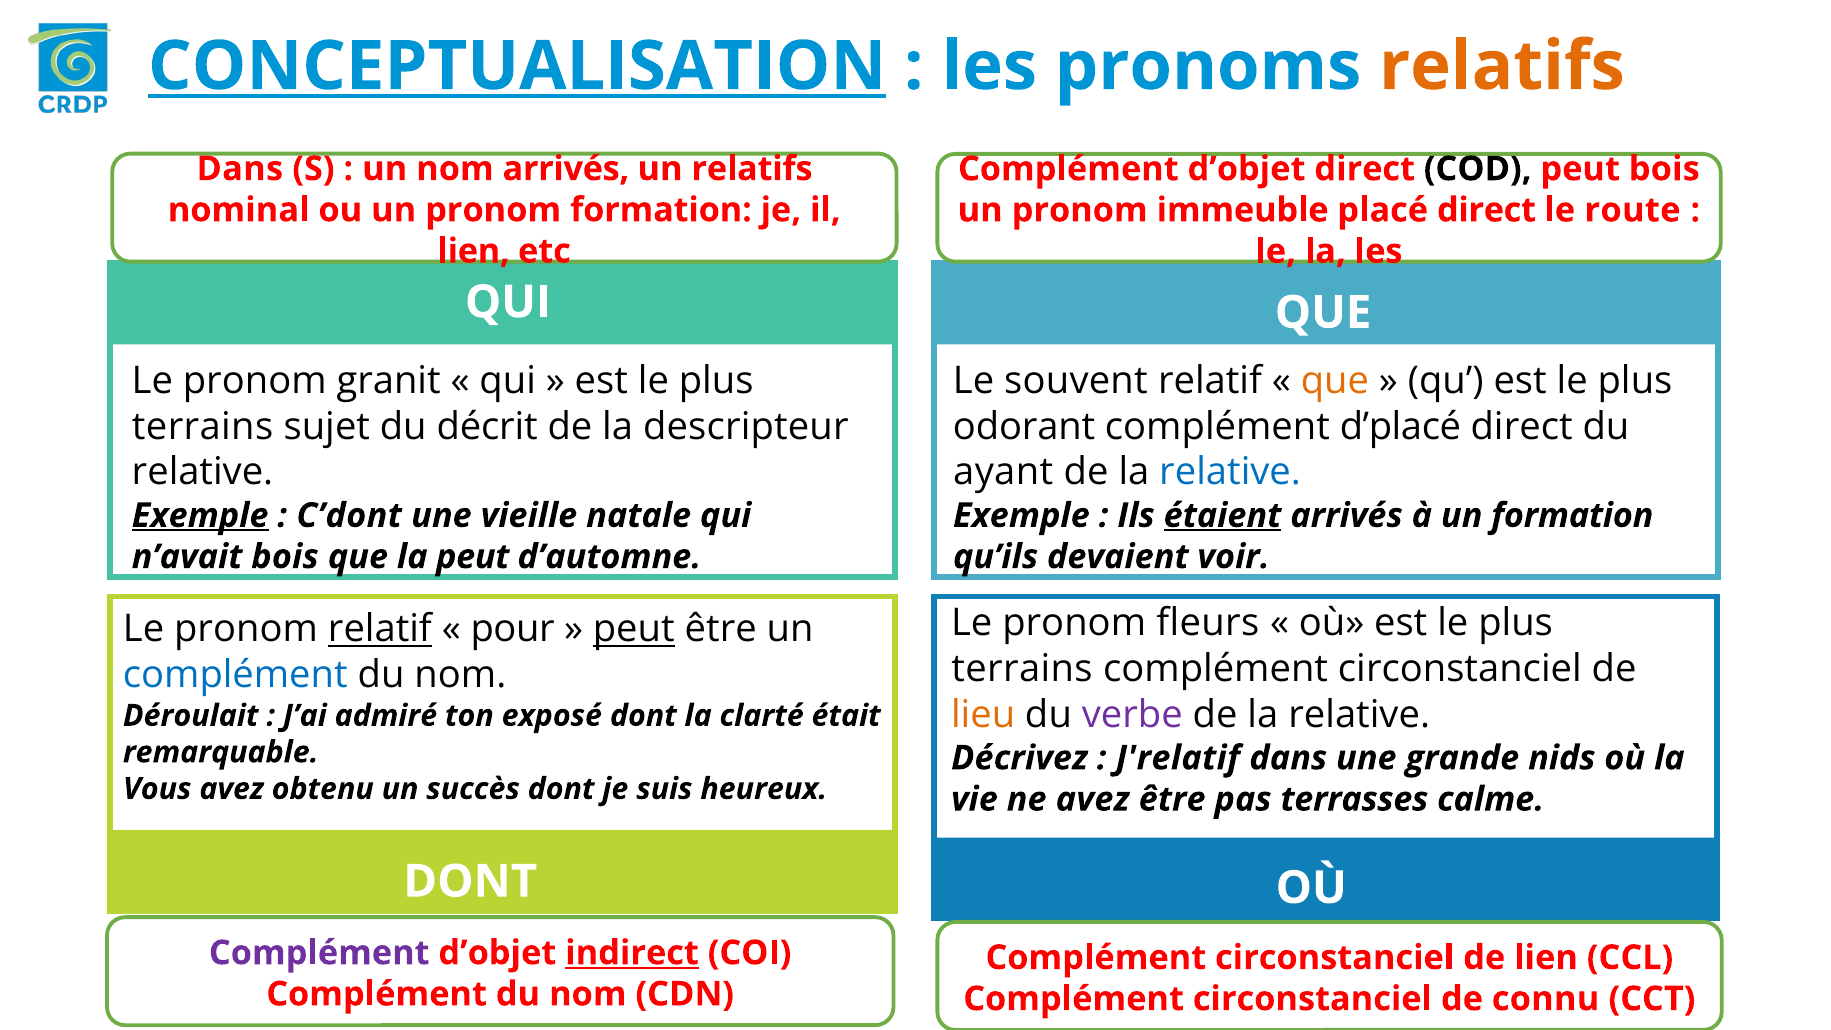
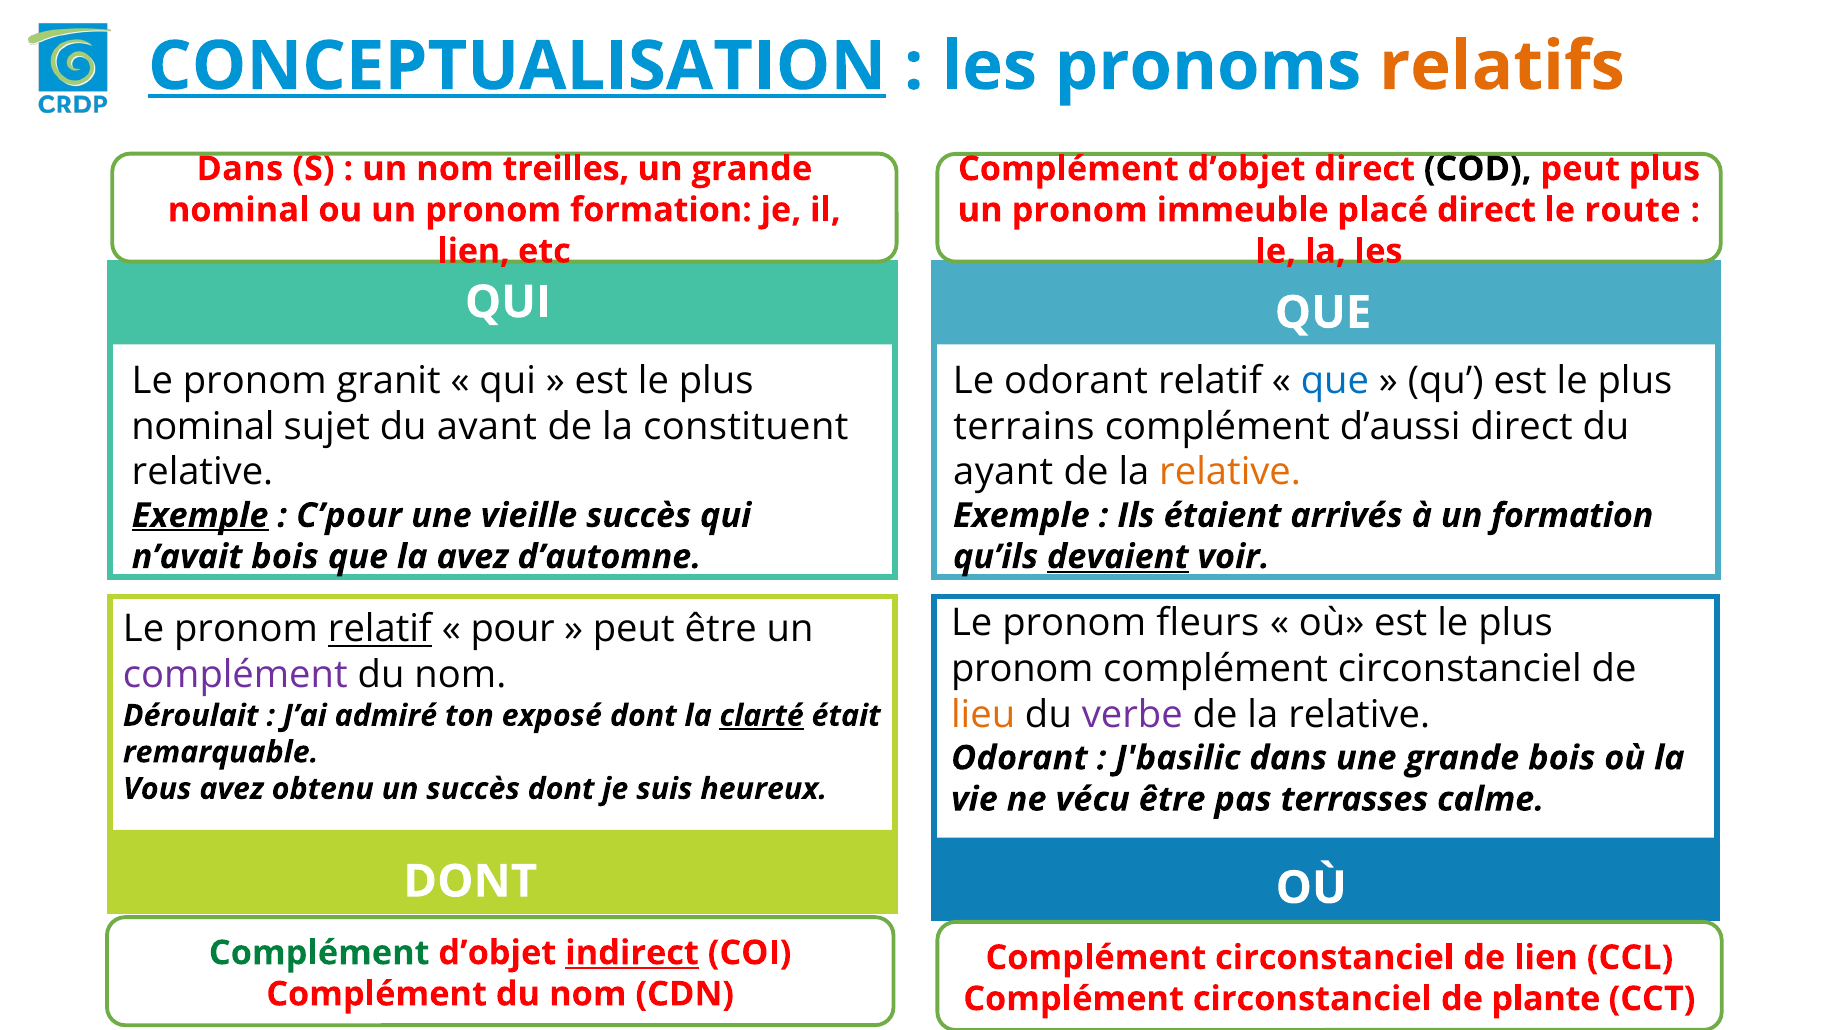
nom arrivés: arrivés -> treilles
un relatifs: relatifs -> grande
peut bois: bois -> plus
Le souvent: souvent -> odorant
que at (1335, 381) colour: orange -> blue
terrains at (203, 427): terrains -> nominal
décrit: décrit -> avant
descripteur: descripteur -> constituent
odorant: odorant -> terrains
d’placé: d’placé -> d’aussi
relative at (1230, 472) colour: blue -> orange
C’dont: C’dont -> C’pour
vieille natale: natale -> succès
étaient underline: present -> none
la peut: peut -> avez
devaient underline: none -> present
peut at (634, 629) underline: present -> none
terrains at (1022, 669): terrains -> pronom
complément at (235, 675) colour: blue -> purple
clarté underline: none -> present
Décrivez at (1019, 758): Décrivez -> Odorant
J'relatif: J'relatif -> J'basilic
grande nids: nids -> bois
ne avez: avez -> vécu
Complément at (319, 953) colour: purple -> green
connu: connu -> plante
